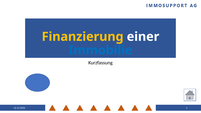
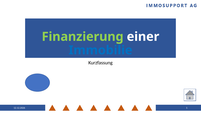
Finanzierung colour: yellow -> light green
